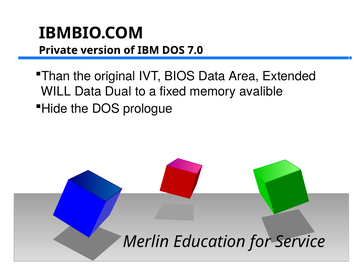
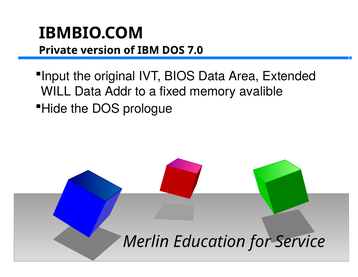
Than: Than -> Input
Dual: Dual -> Addr
